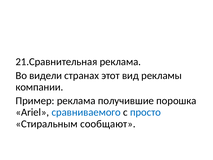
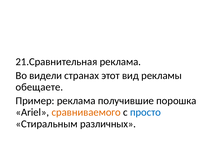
компании: компании -> обещаете
сравниваемого colour: blue -> orange
сообщают: сообщают -> различных
